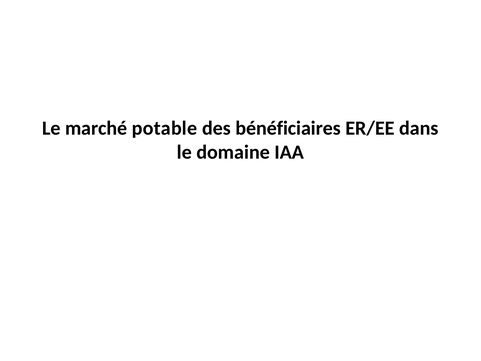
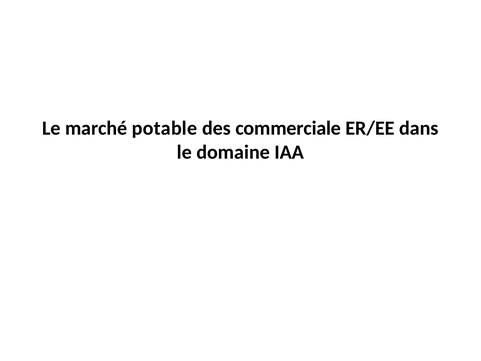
bénéficiaires: bénéficiaires -> commerciale
